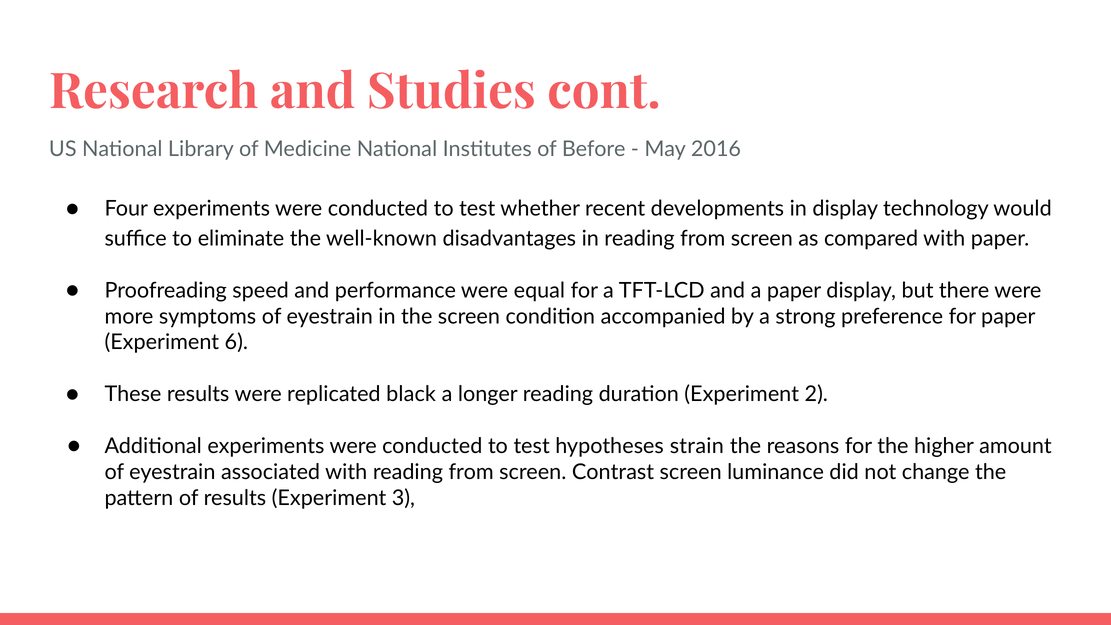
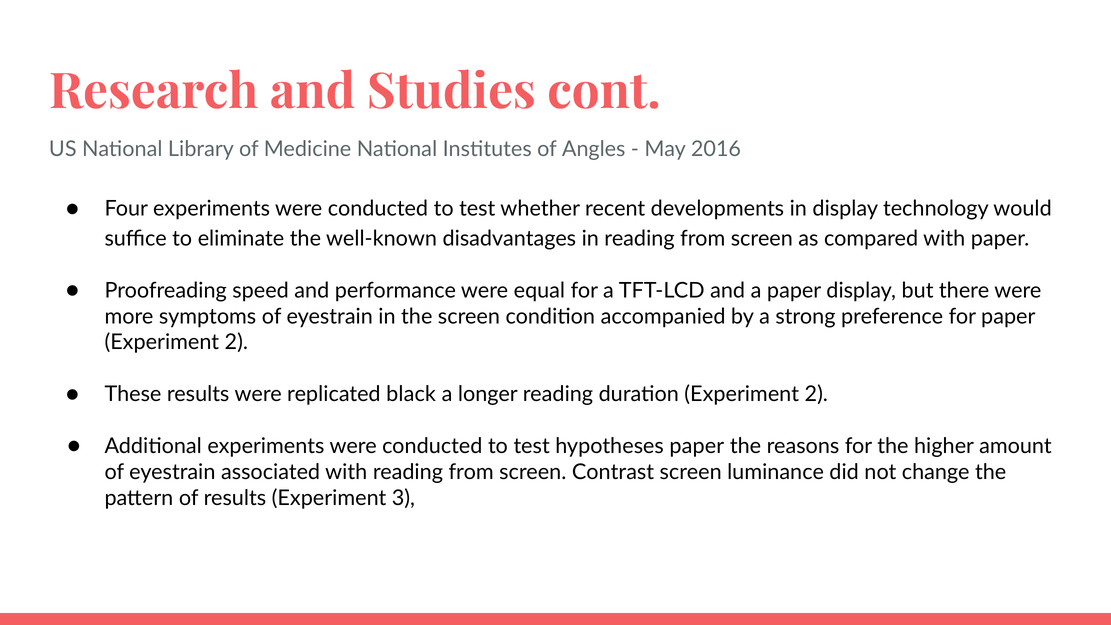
Before: Before -> Angles
6 at (236, 342): 6 -> 2
hypotheses strain: strain -> paper
